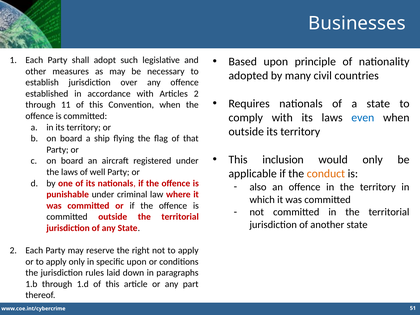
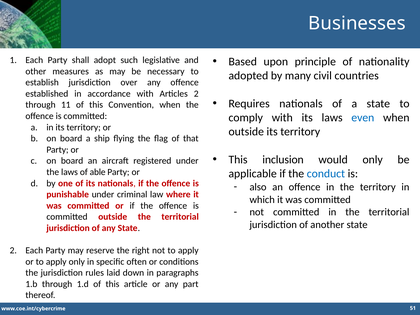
well: well -> able
conduct colour: orange -> blue
specific upon: upon -> often
